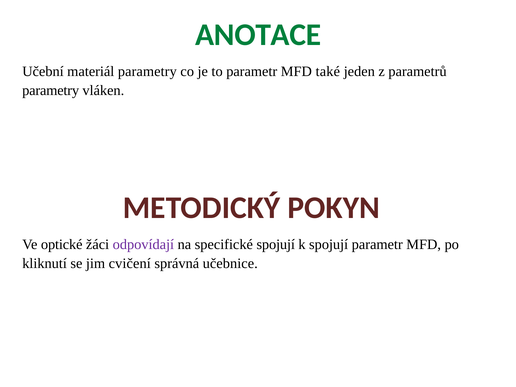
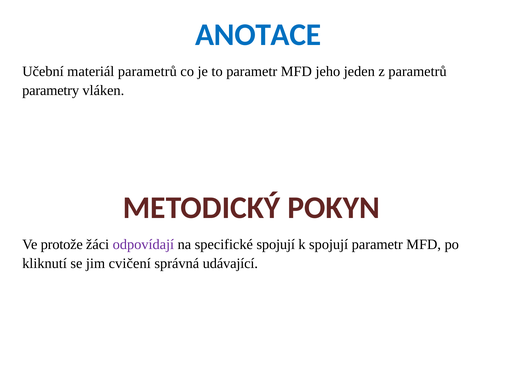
ANOTACE colour: green -> blue
materiál parametry: parametry -> parametrů
také: také -> jeho
optické: optické -> protože
učebnice: učebnice -> udávající
